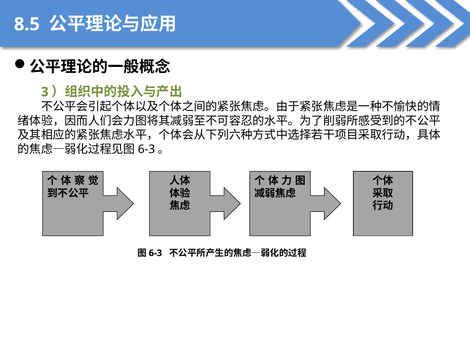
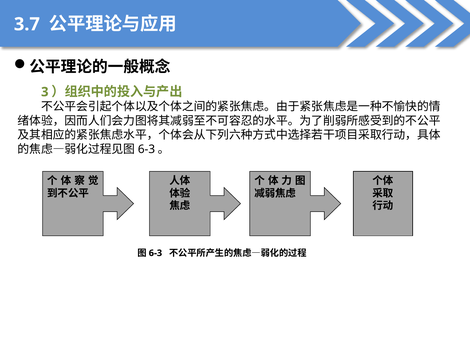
8.5: 8.5 -> 3.7
